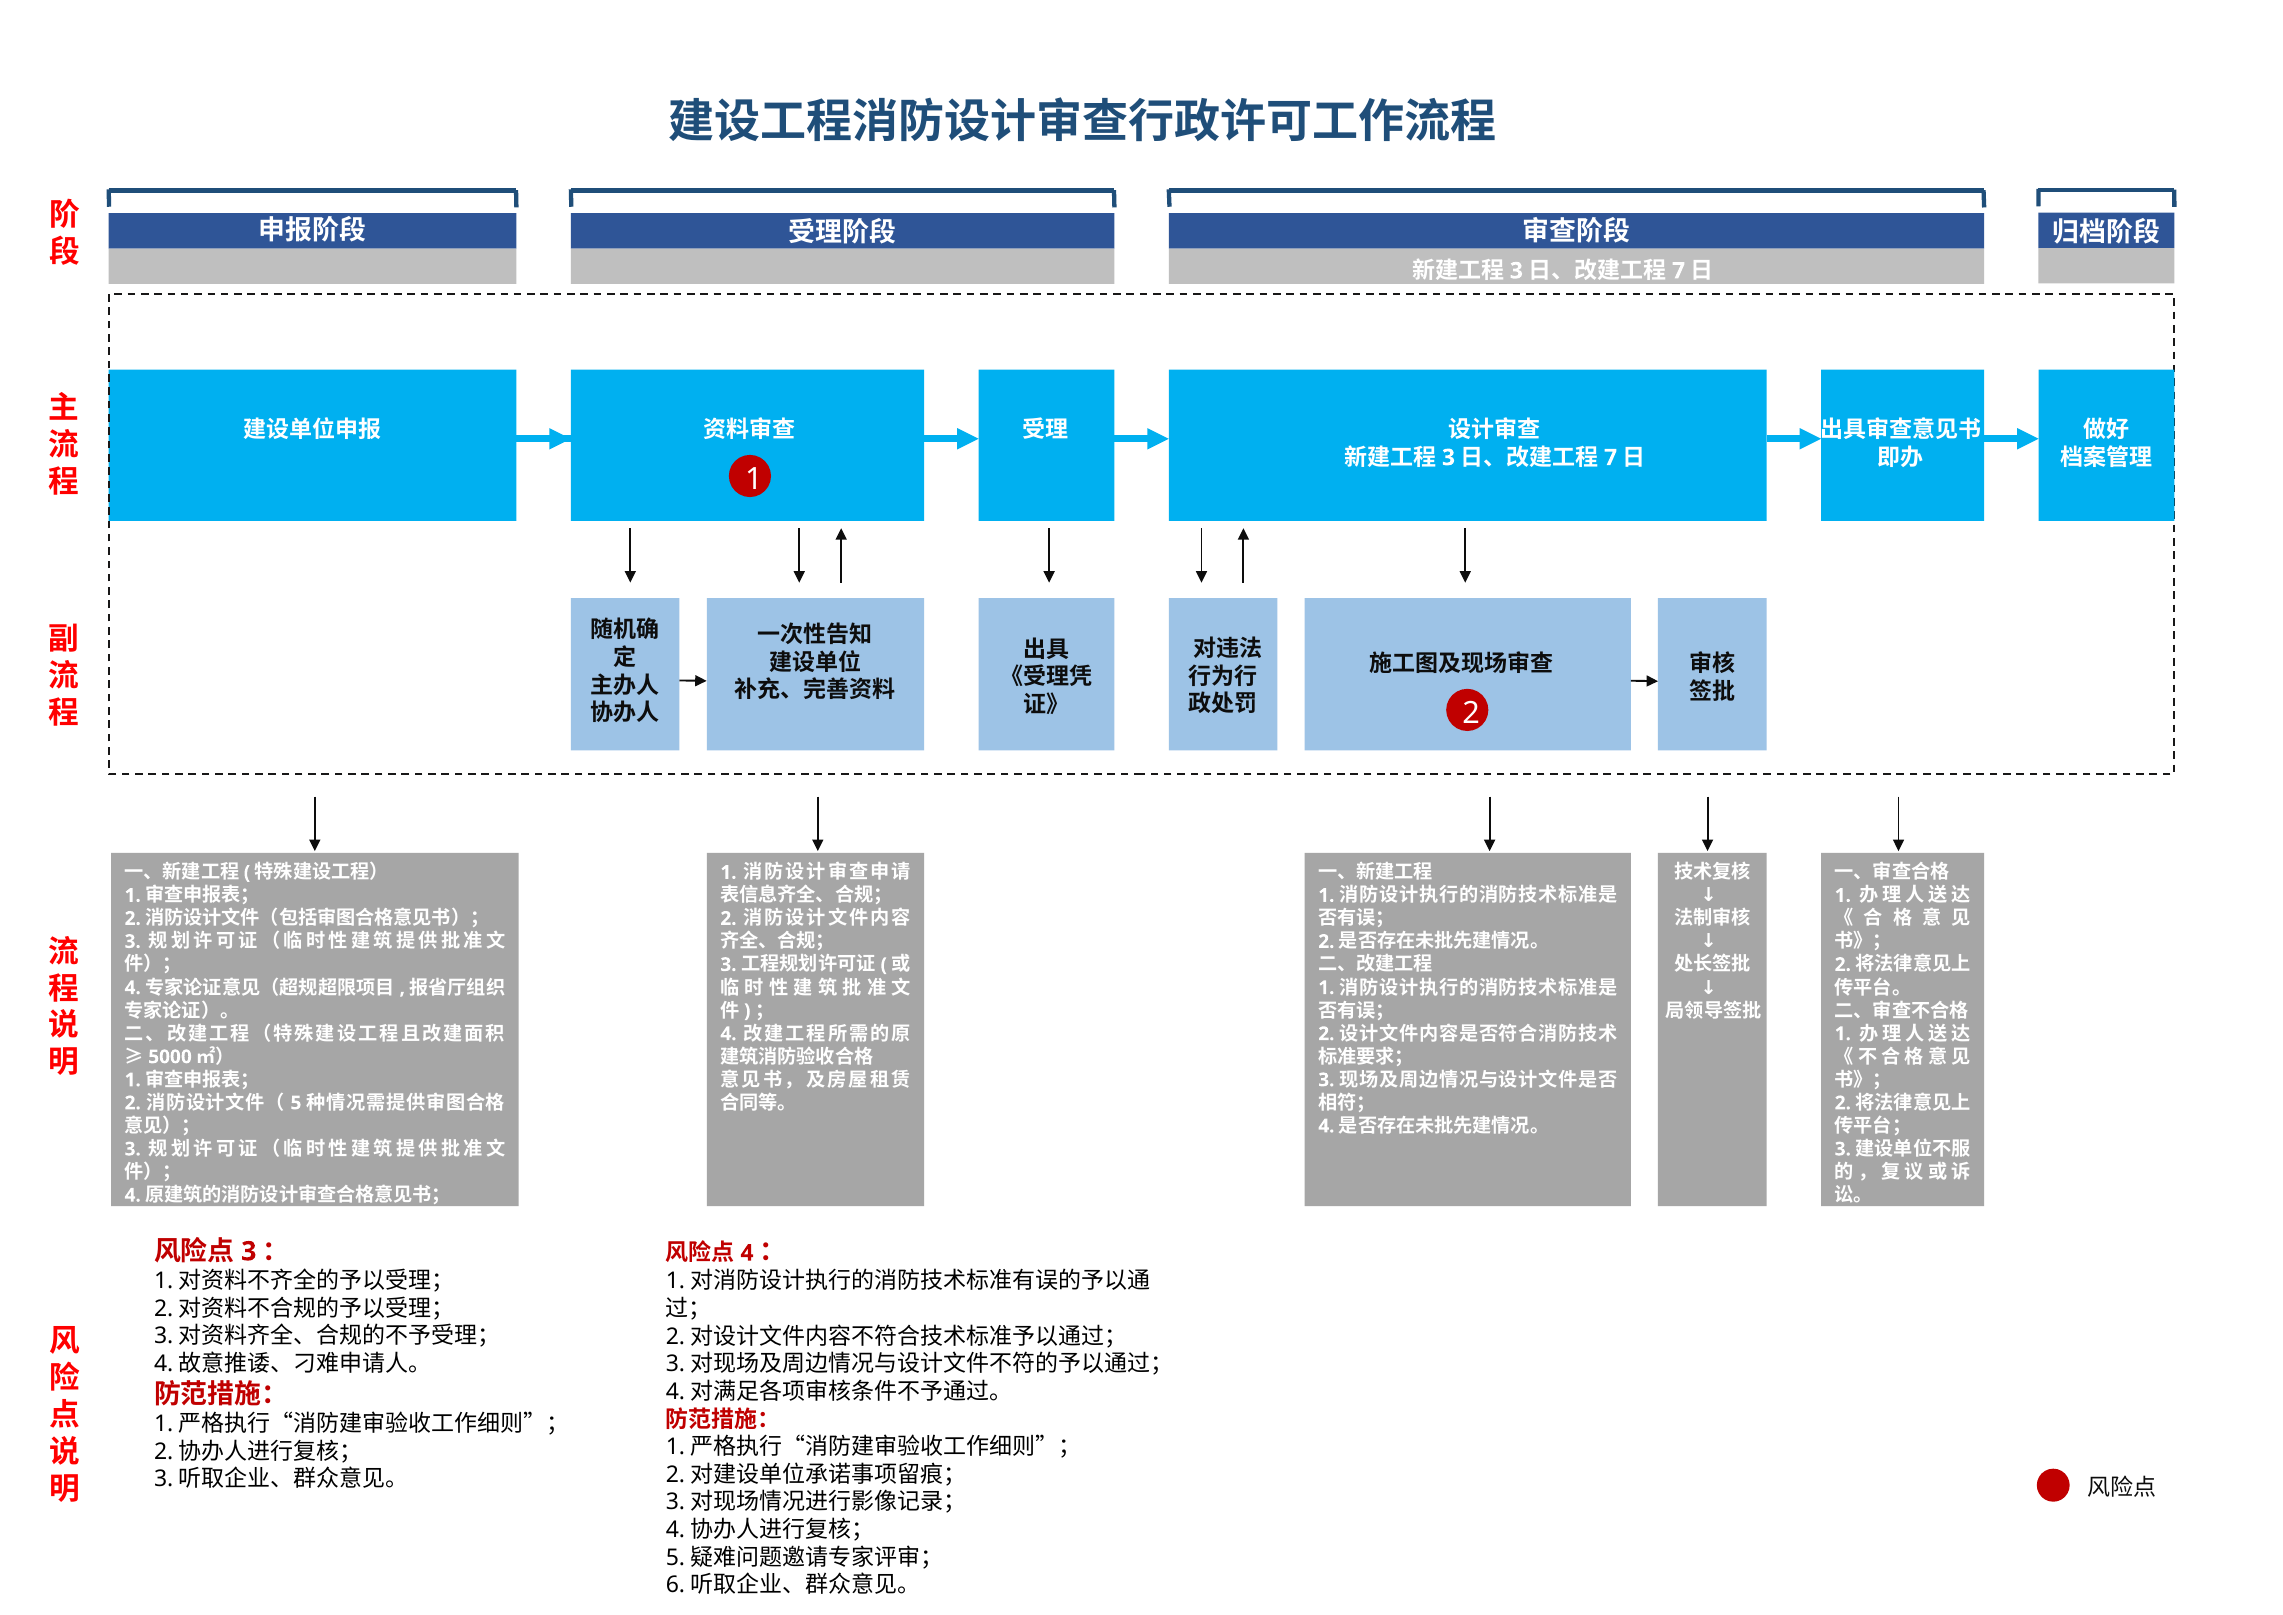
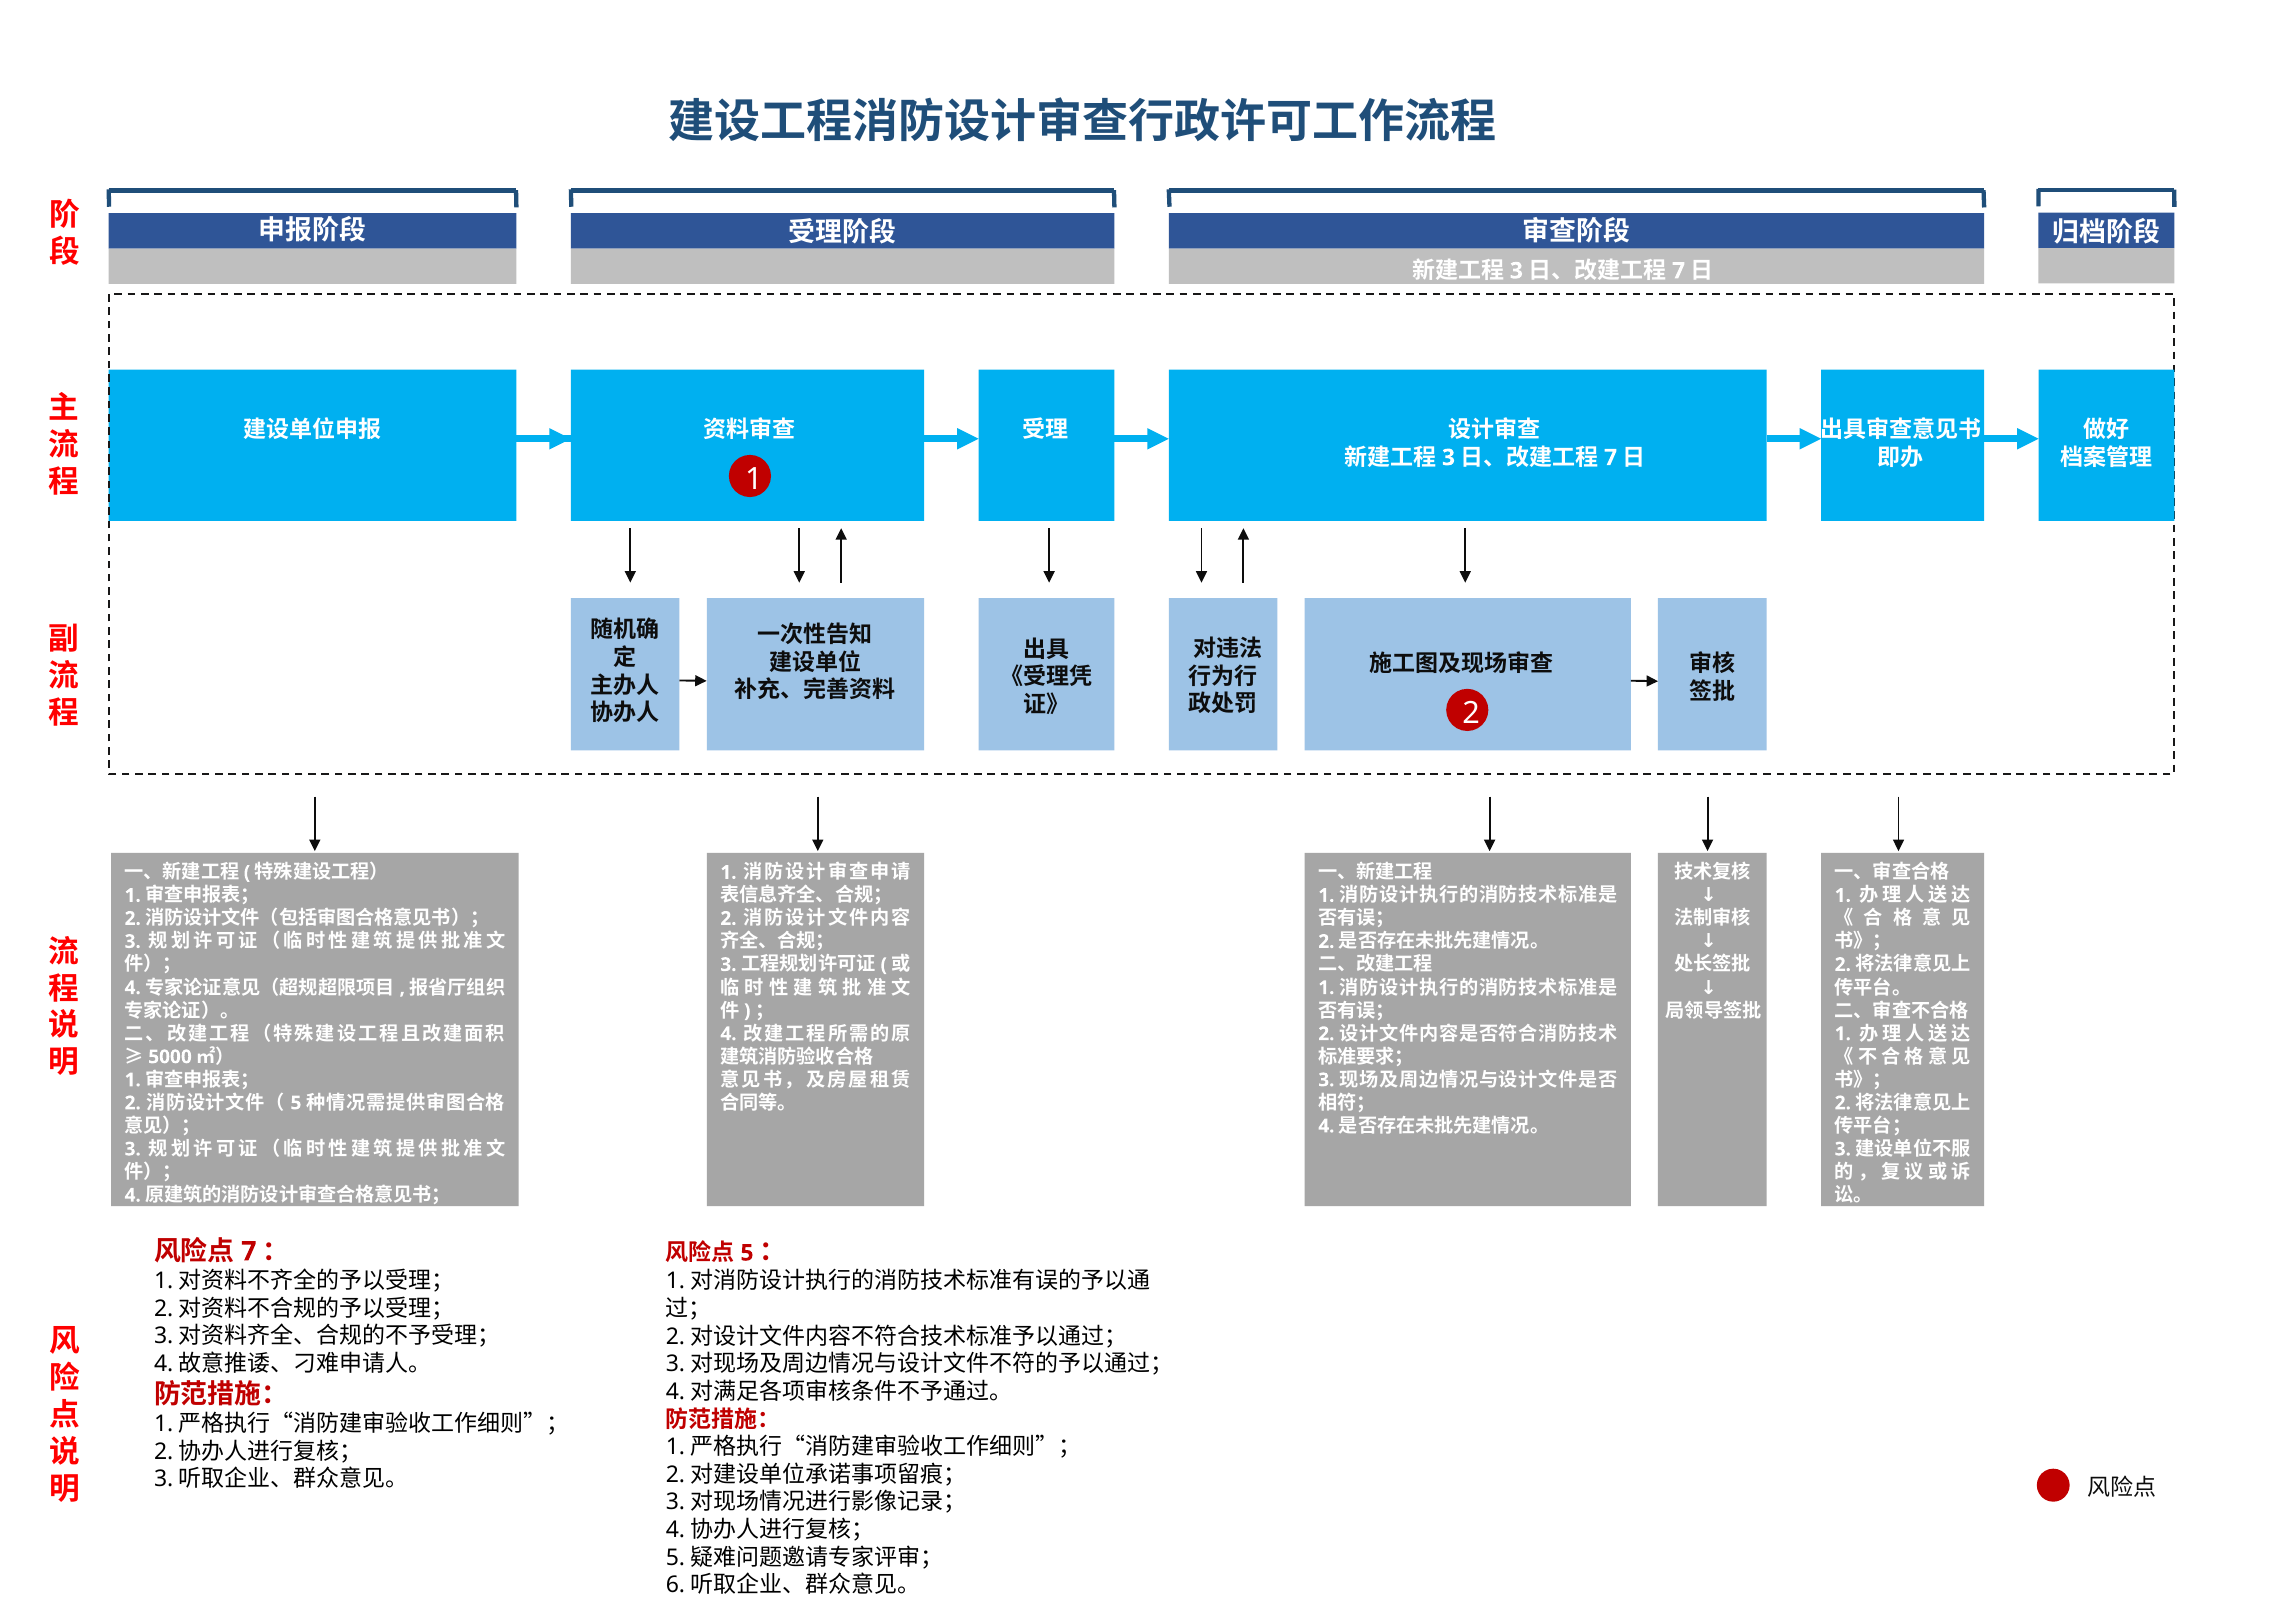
3 at (249, 1251): 3 -> 7
4 at (747, 1253): 4 -> 5
